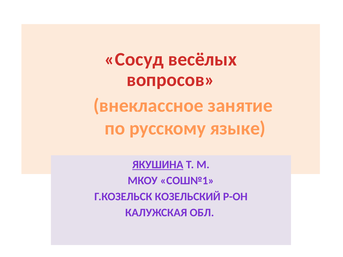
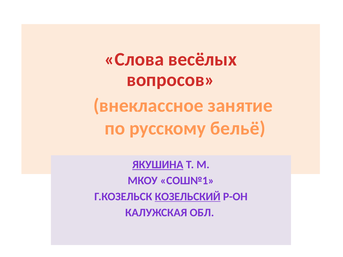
Сосуд: Сосуд -> Слова
языке: языке -> бельё
КОЗЕЛЬСКИЙ underline: none -> present
